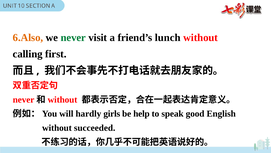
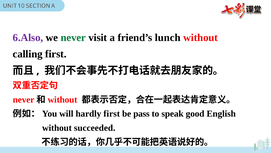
6.Also colour: orange -> purple
hardly girls: girls -> first
help: help -> pass
